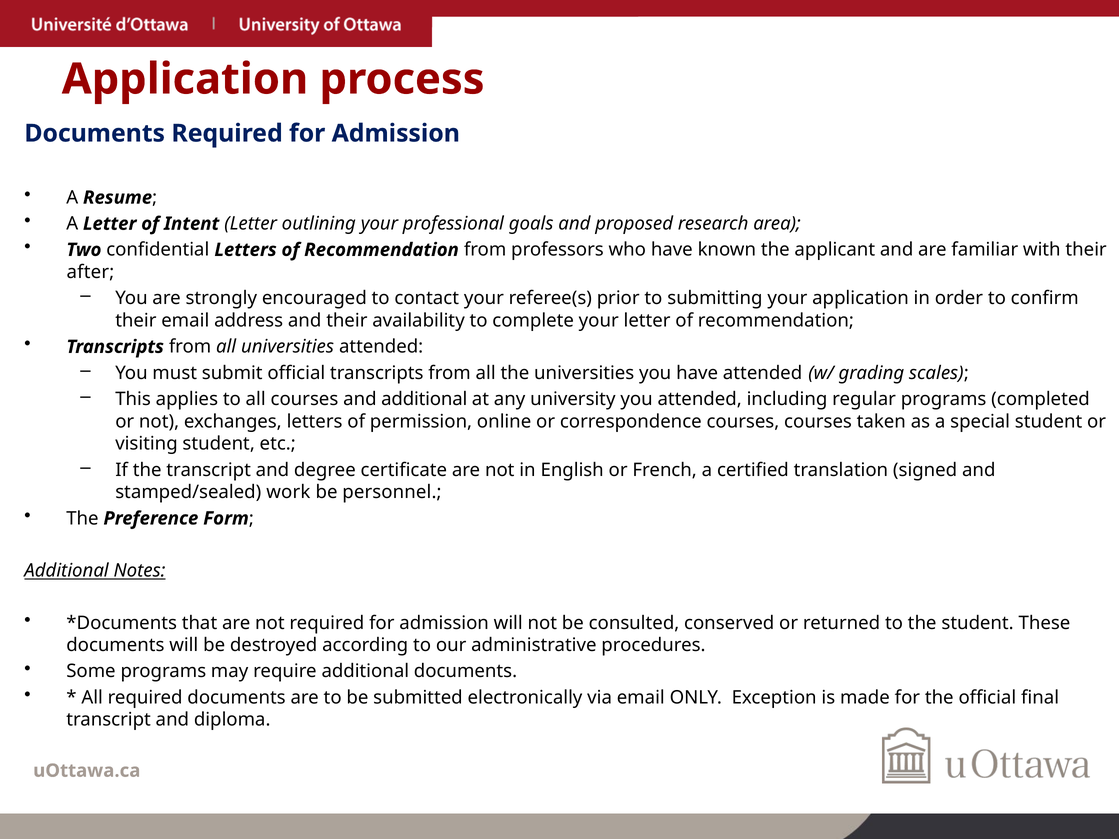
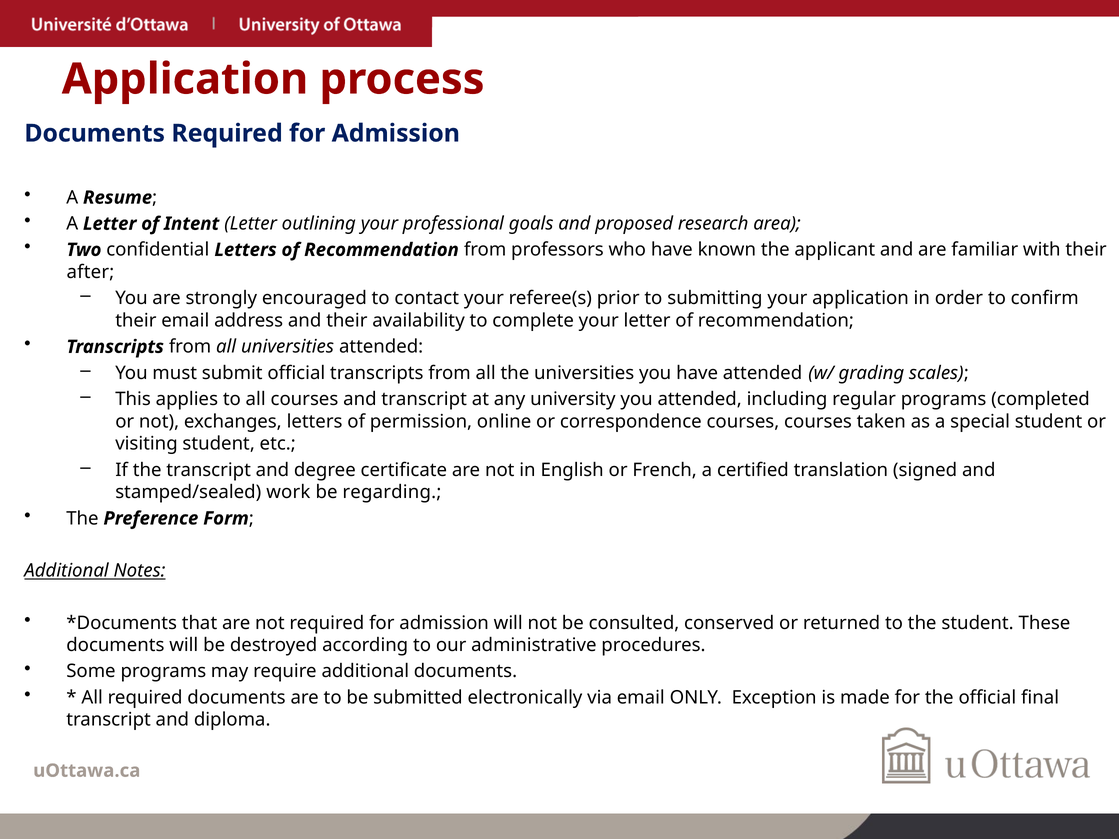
and additional: additional -> transcript
personnel: personnel -> regarding
